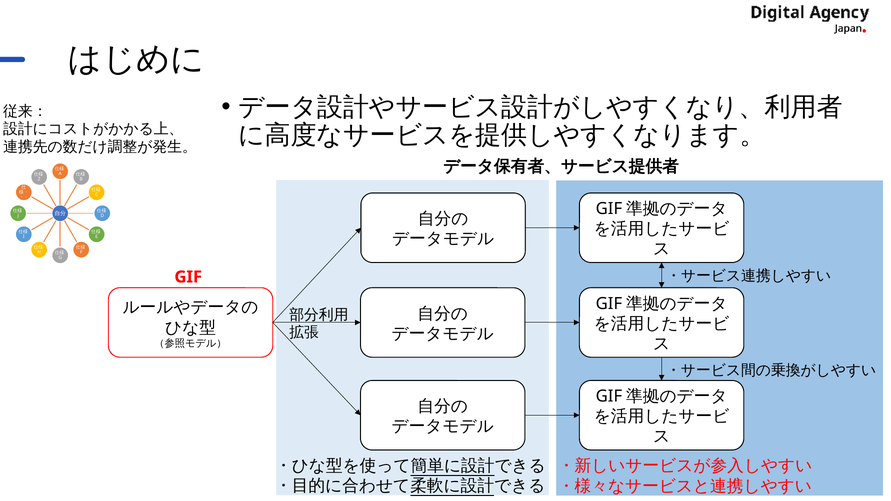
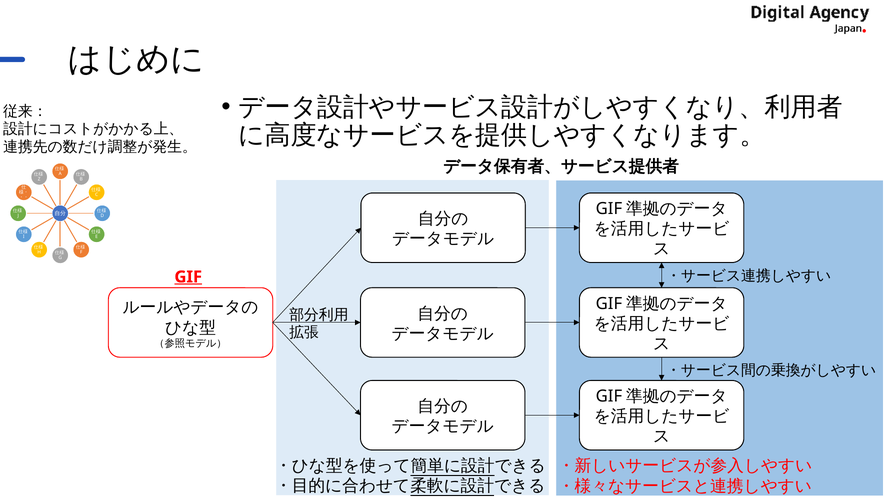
GIF underline: none -> present
